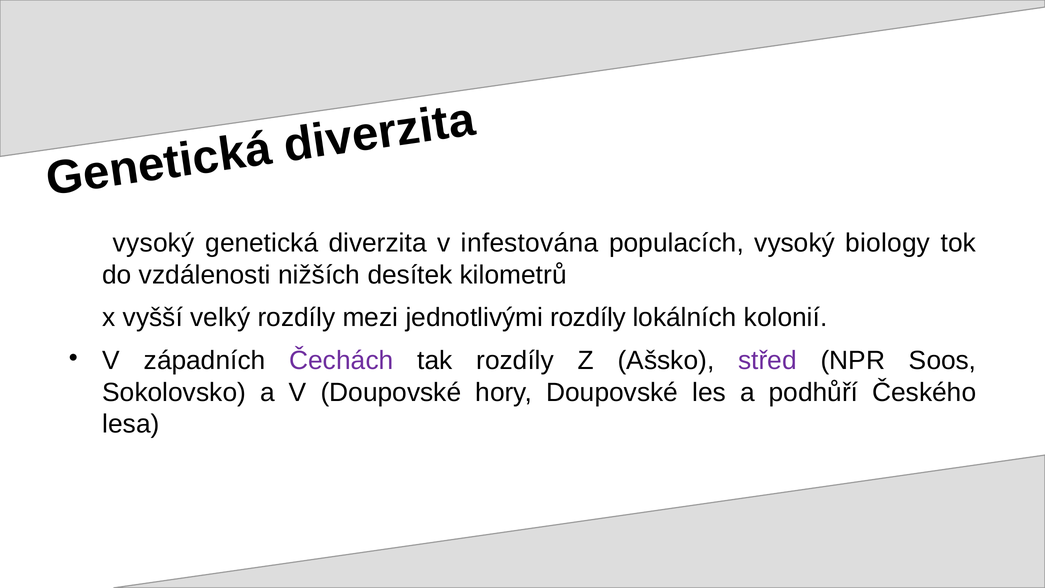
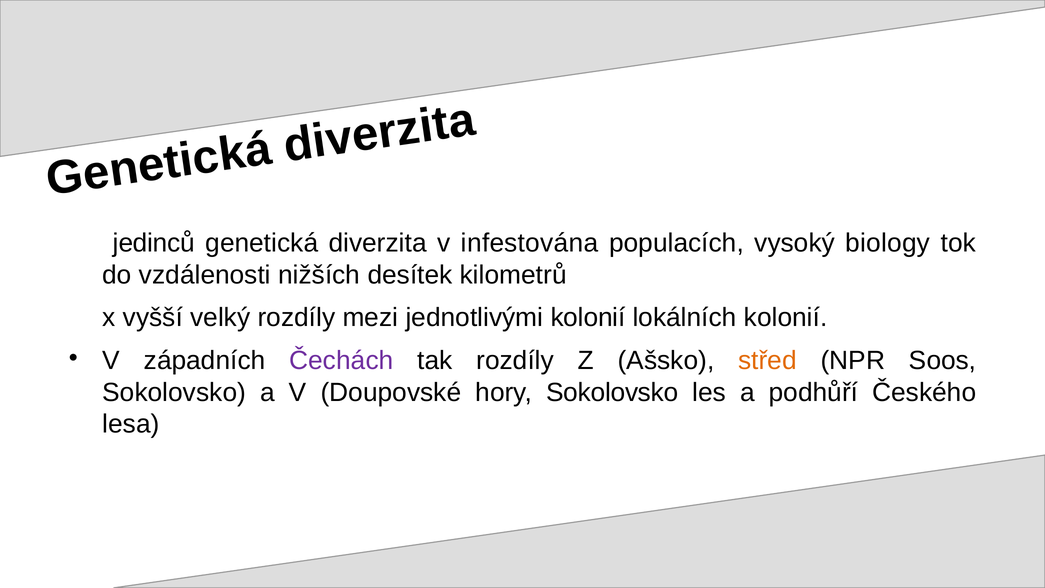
vysoký at (154, 243): vysoký -> jedinců
jednotlivými rozdíly: rozdíly -> kolonií
střed colour: purple -> orange
hory Doupovské: Doupovské -> Sokolovsko
